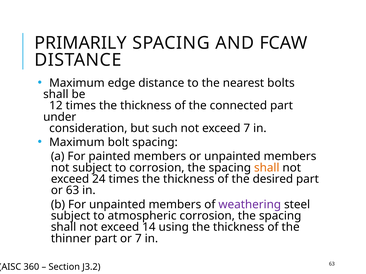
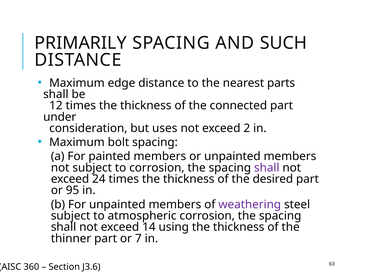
FCAW: FCAW -> SUCH
bolts: bolts -> parts
such: such -> uses
exceed 7: 7 -> 2
shall at (267, 168) colour: orange -> purple
or 63: 63 -> 95
J3.2: J3.2 -> J3.6
